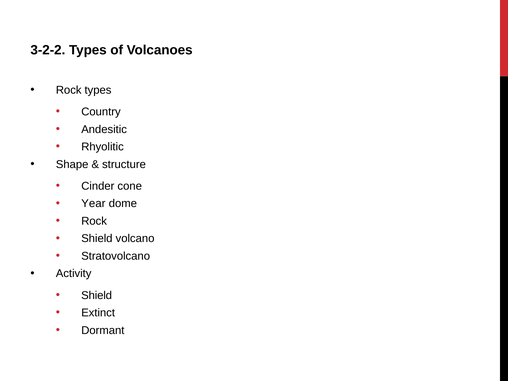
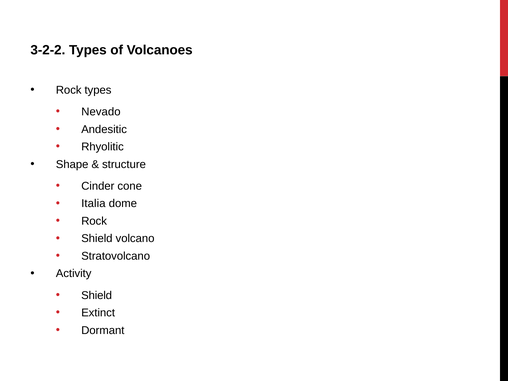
Country: Country -> Nevado
Year: Year -> Italia
